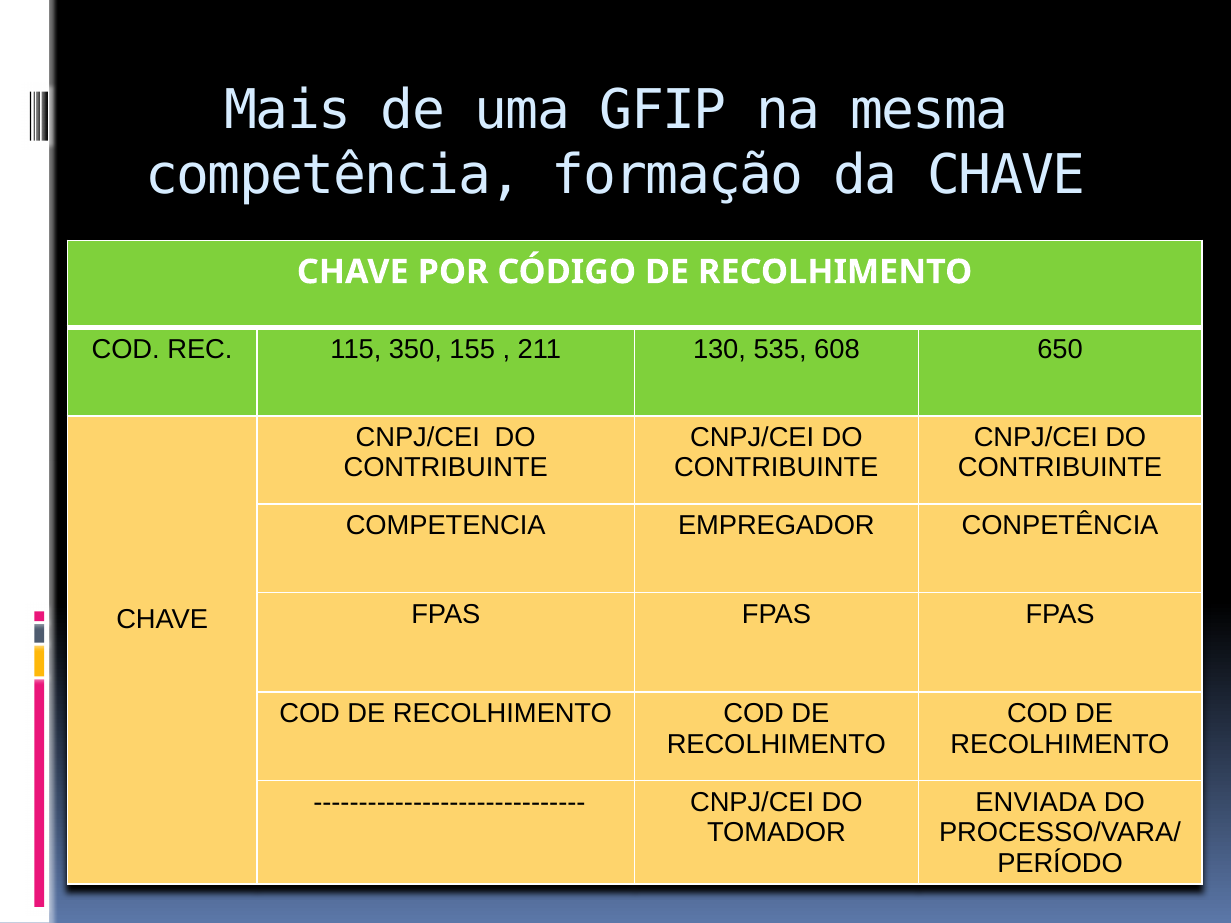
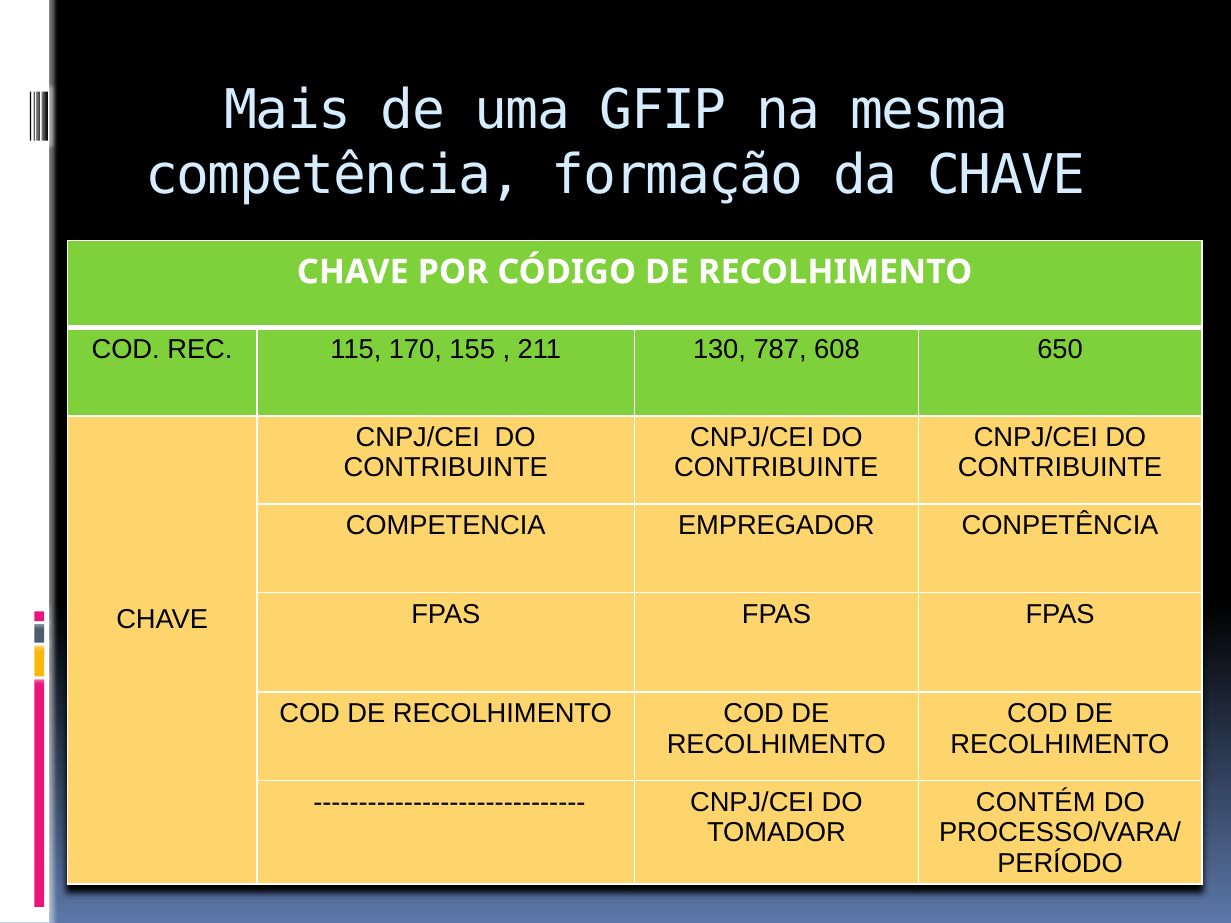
350: 350 -> 170
535: 535 -> 787
ENVIADA: ENVIADA -> CONTÉM
